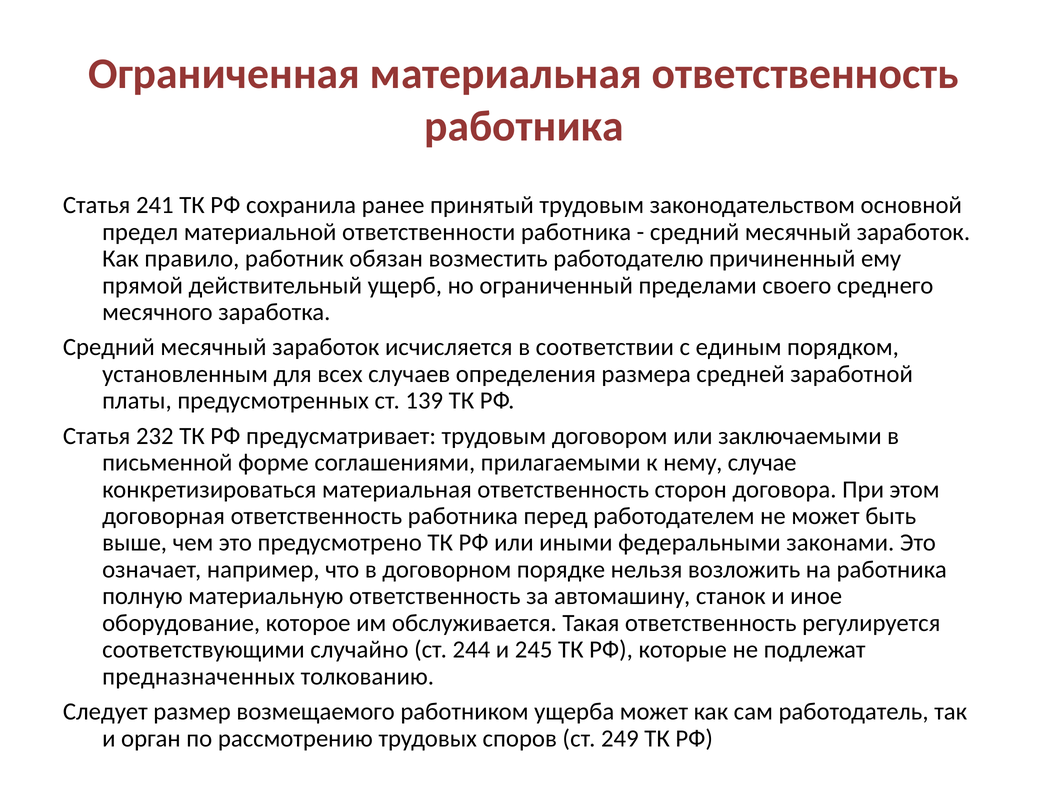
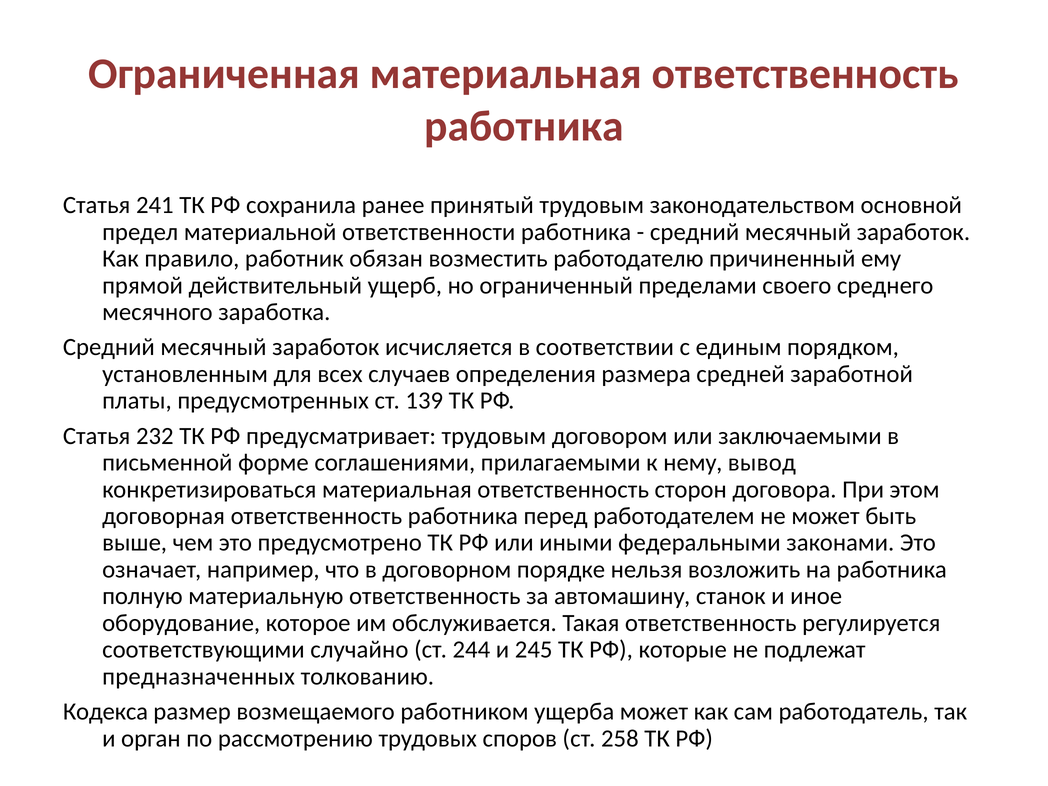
случае: случае -> вывод
Следует: Следует -> Кодекса
249: 249 -> 258
